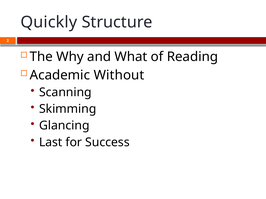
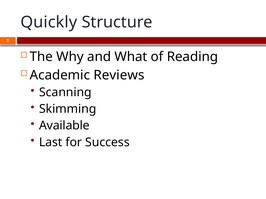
Without: Without -> Reviews
Glancing: Glancing -> Available
